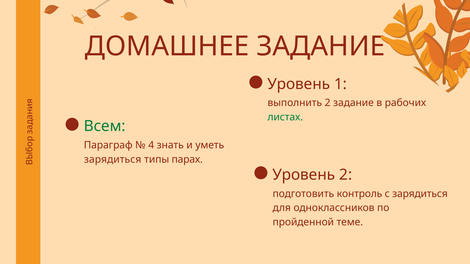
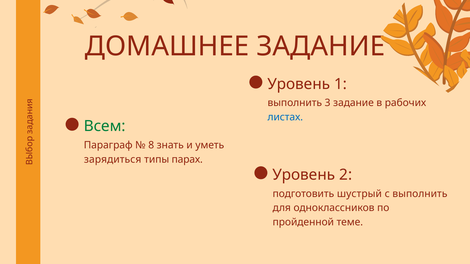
выполнить 2: 2 -> 3
листах colour: green -> blue
4: 4 -> 8
контроль: контроль -> шустрый
с зарядиться: зарядиться -> выполнить
